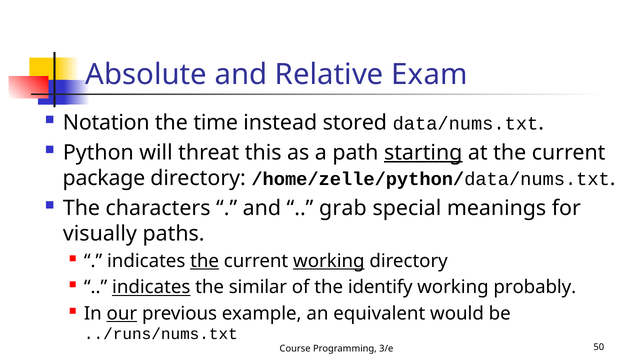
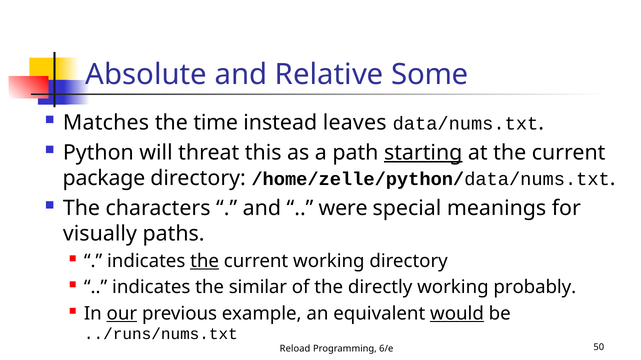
Exam: Exam -> Some
Notation: Notation -> Matches
stored: stored -> leaves
grab: grab -> were
working at (329, 262) underline: present -> none
indicates at (151, 288) underline: present -> none
identify: identify -> directly
would underline: none -> present
Course: Course -> Reload
3/e: 3/e -> 6/e
